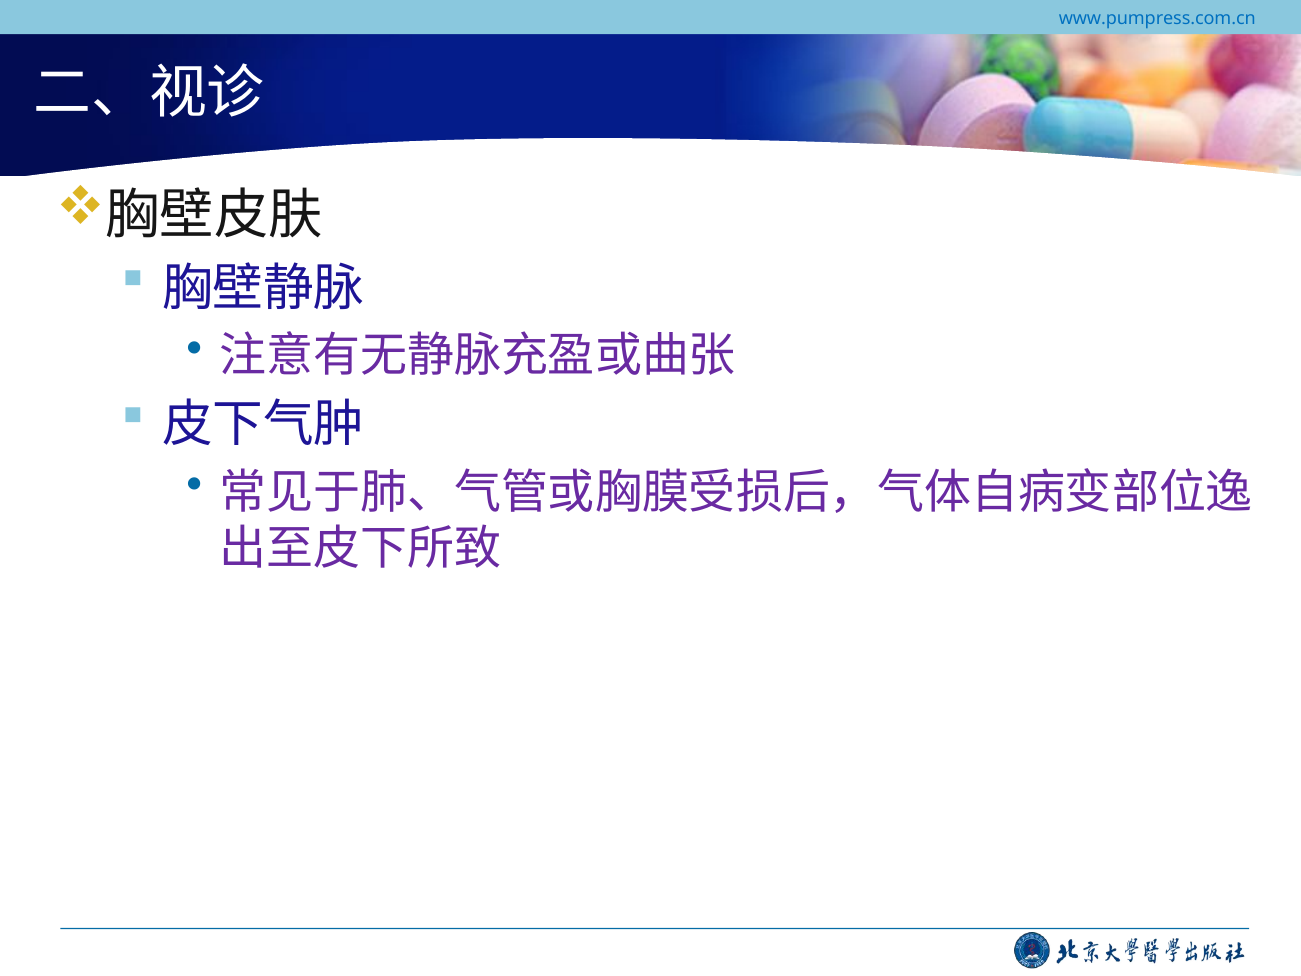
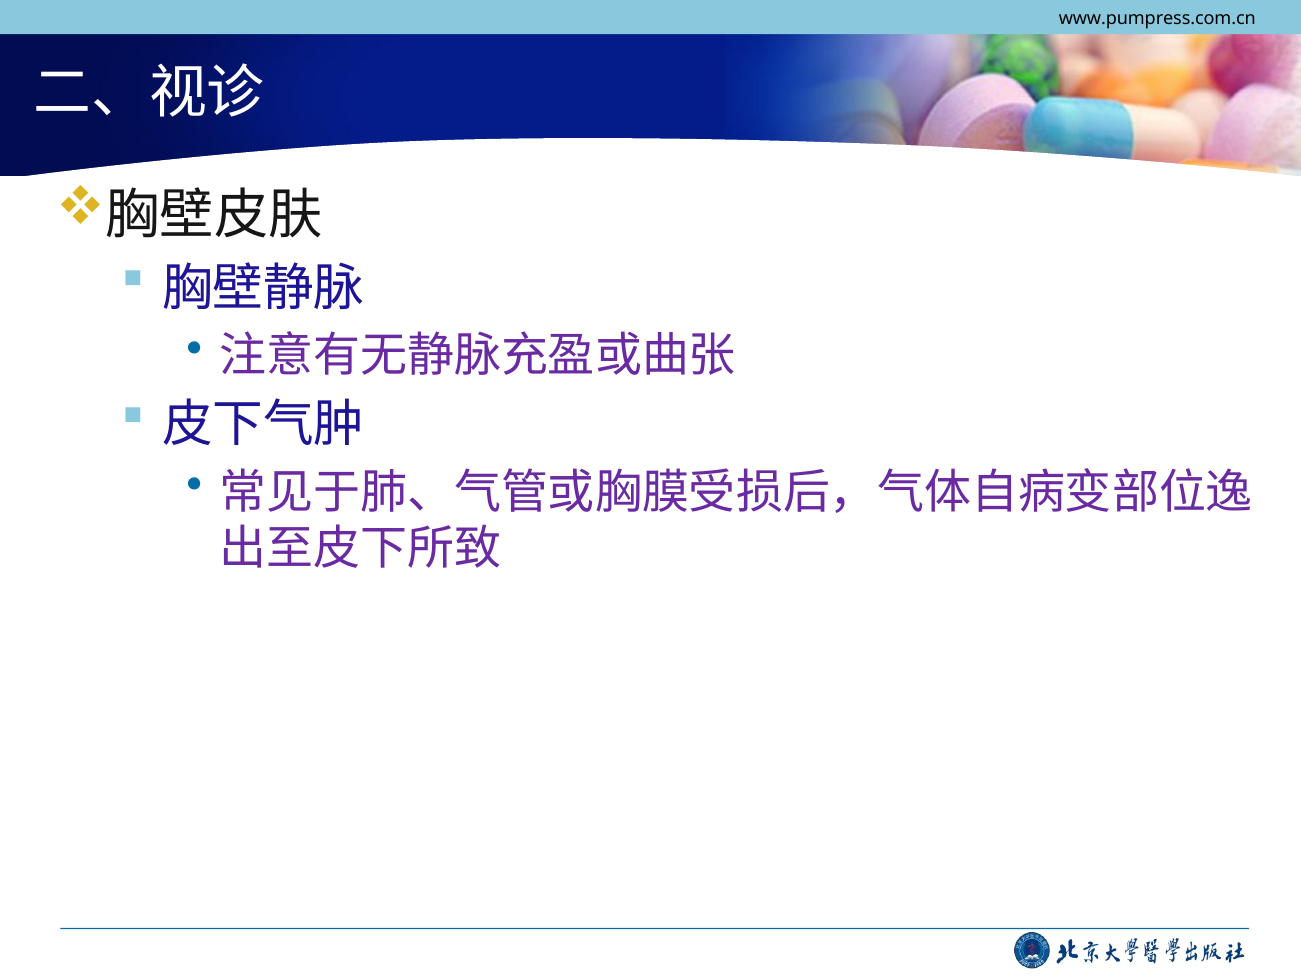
www.pumpress.com.cn colour: blue -> black
